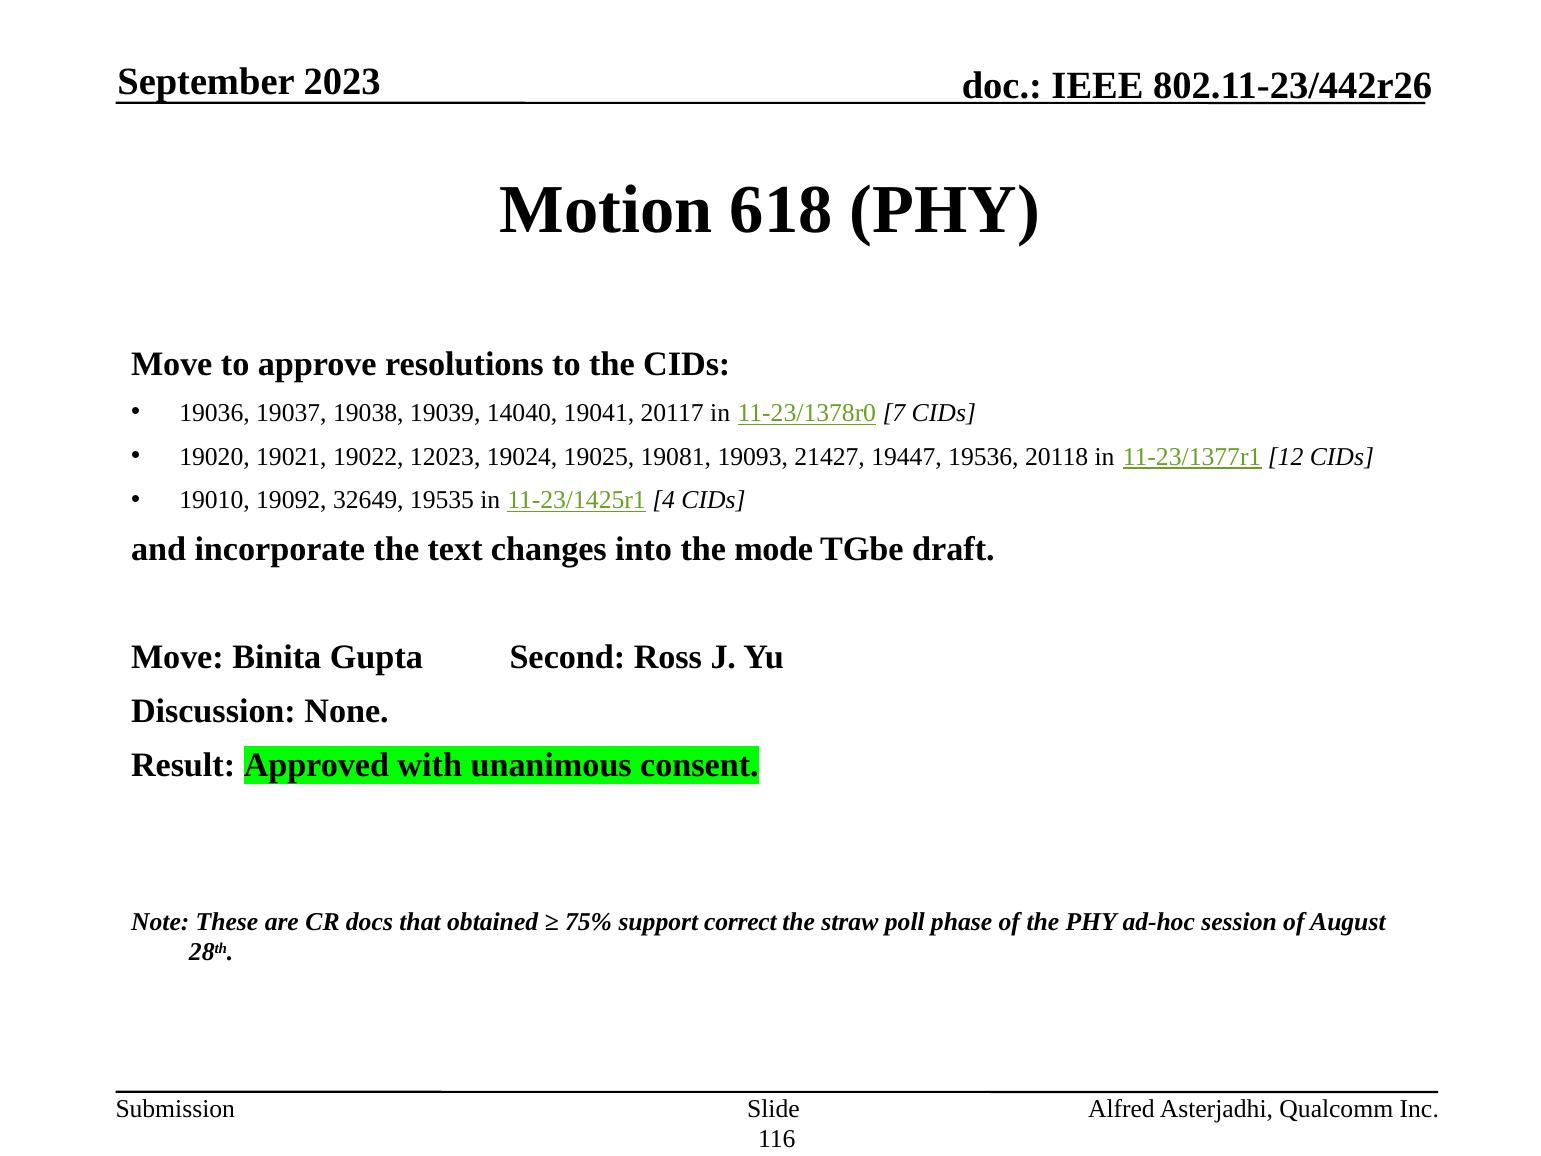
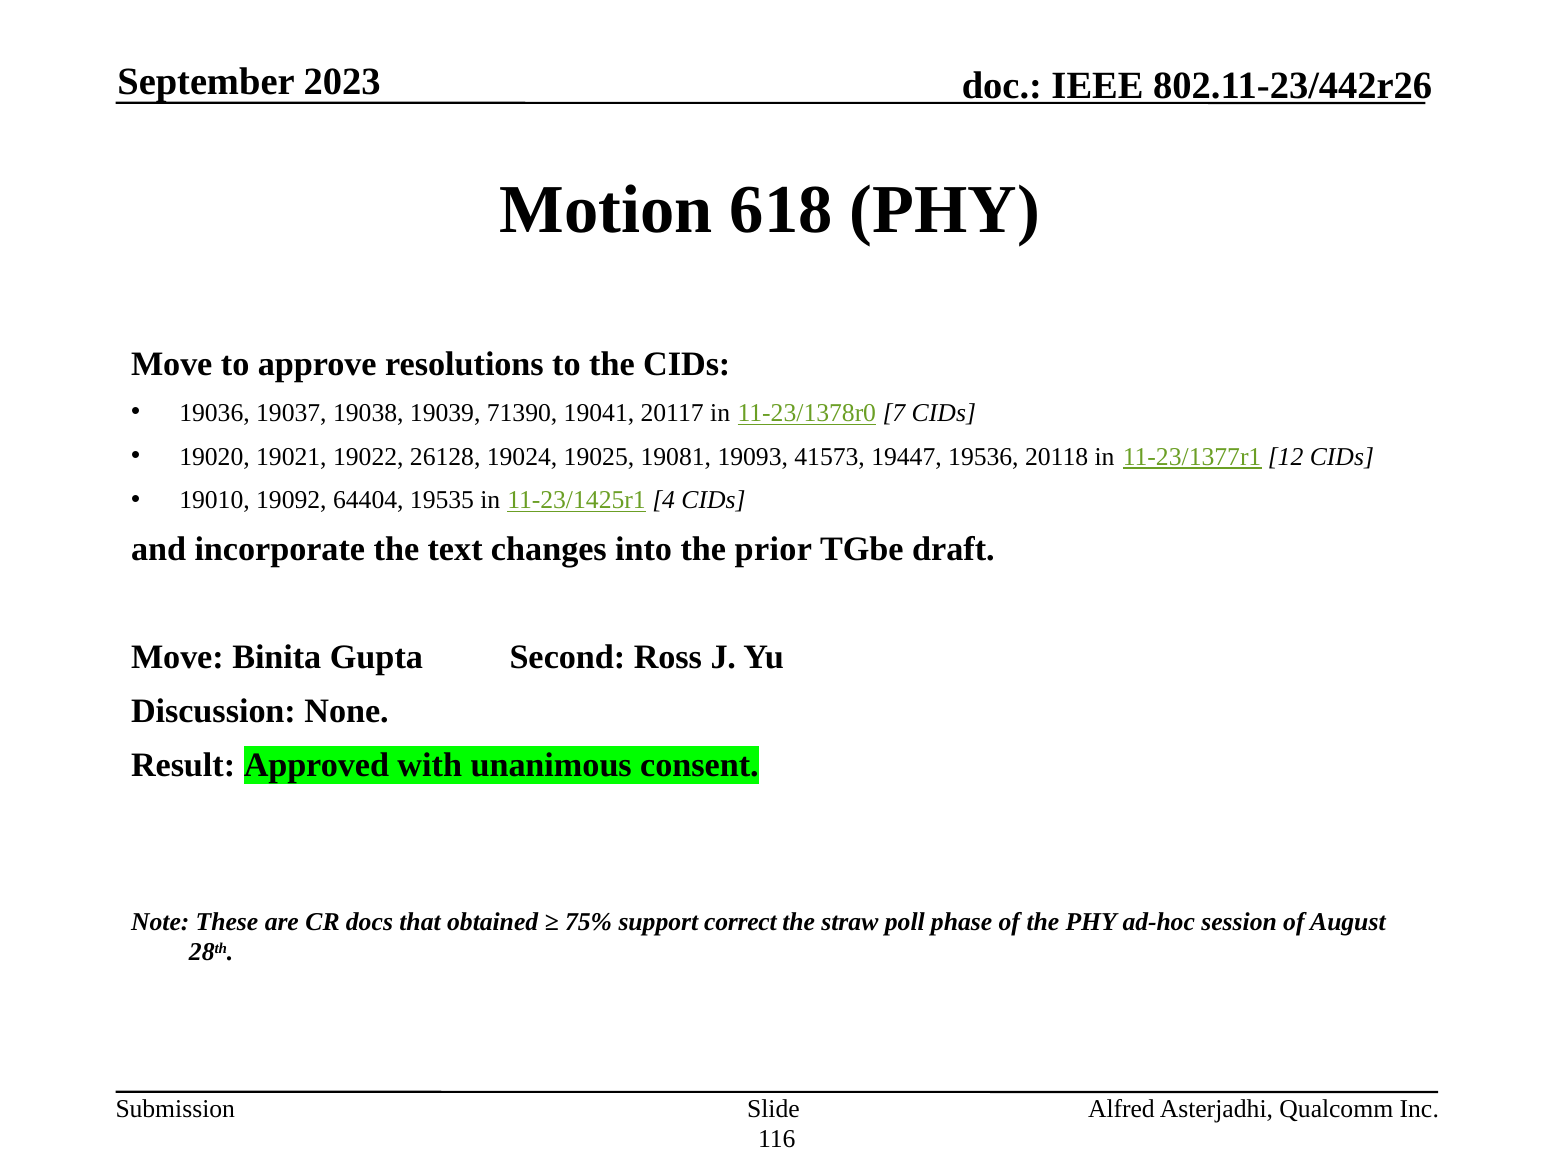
14040: 14040 -> 71390
12023: 12023 -> 26128
21427: 21427 -> 41573
32649: 32649 -> 64404
mode: mode -> prior
